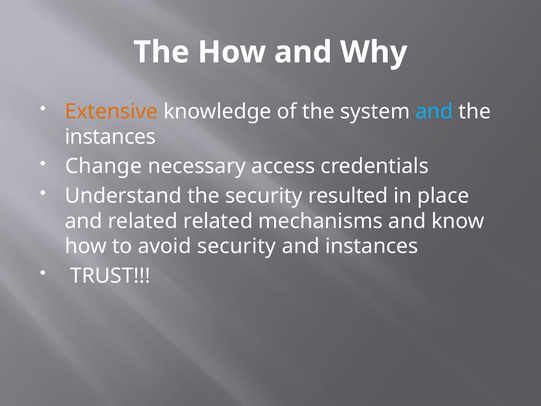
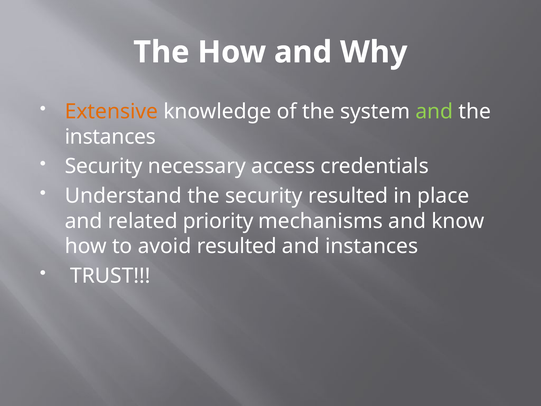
and at (434, 111) colour: light blue -> light green
Change at (103, 166): Change -> Security
related related: related -> priority
avoid security: security -> resulted
